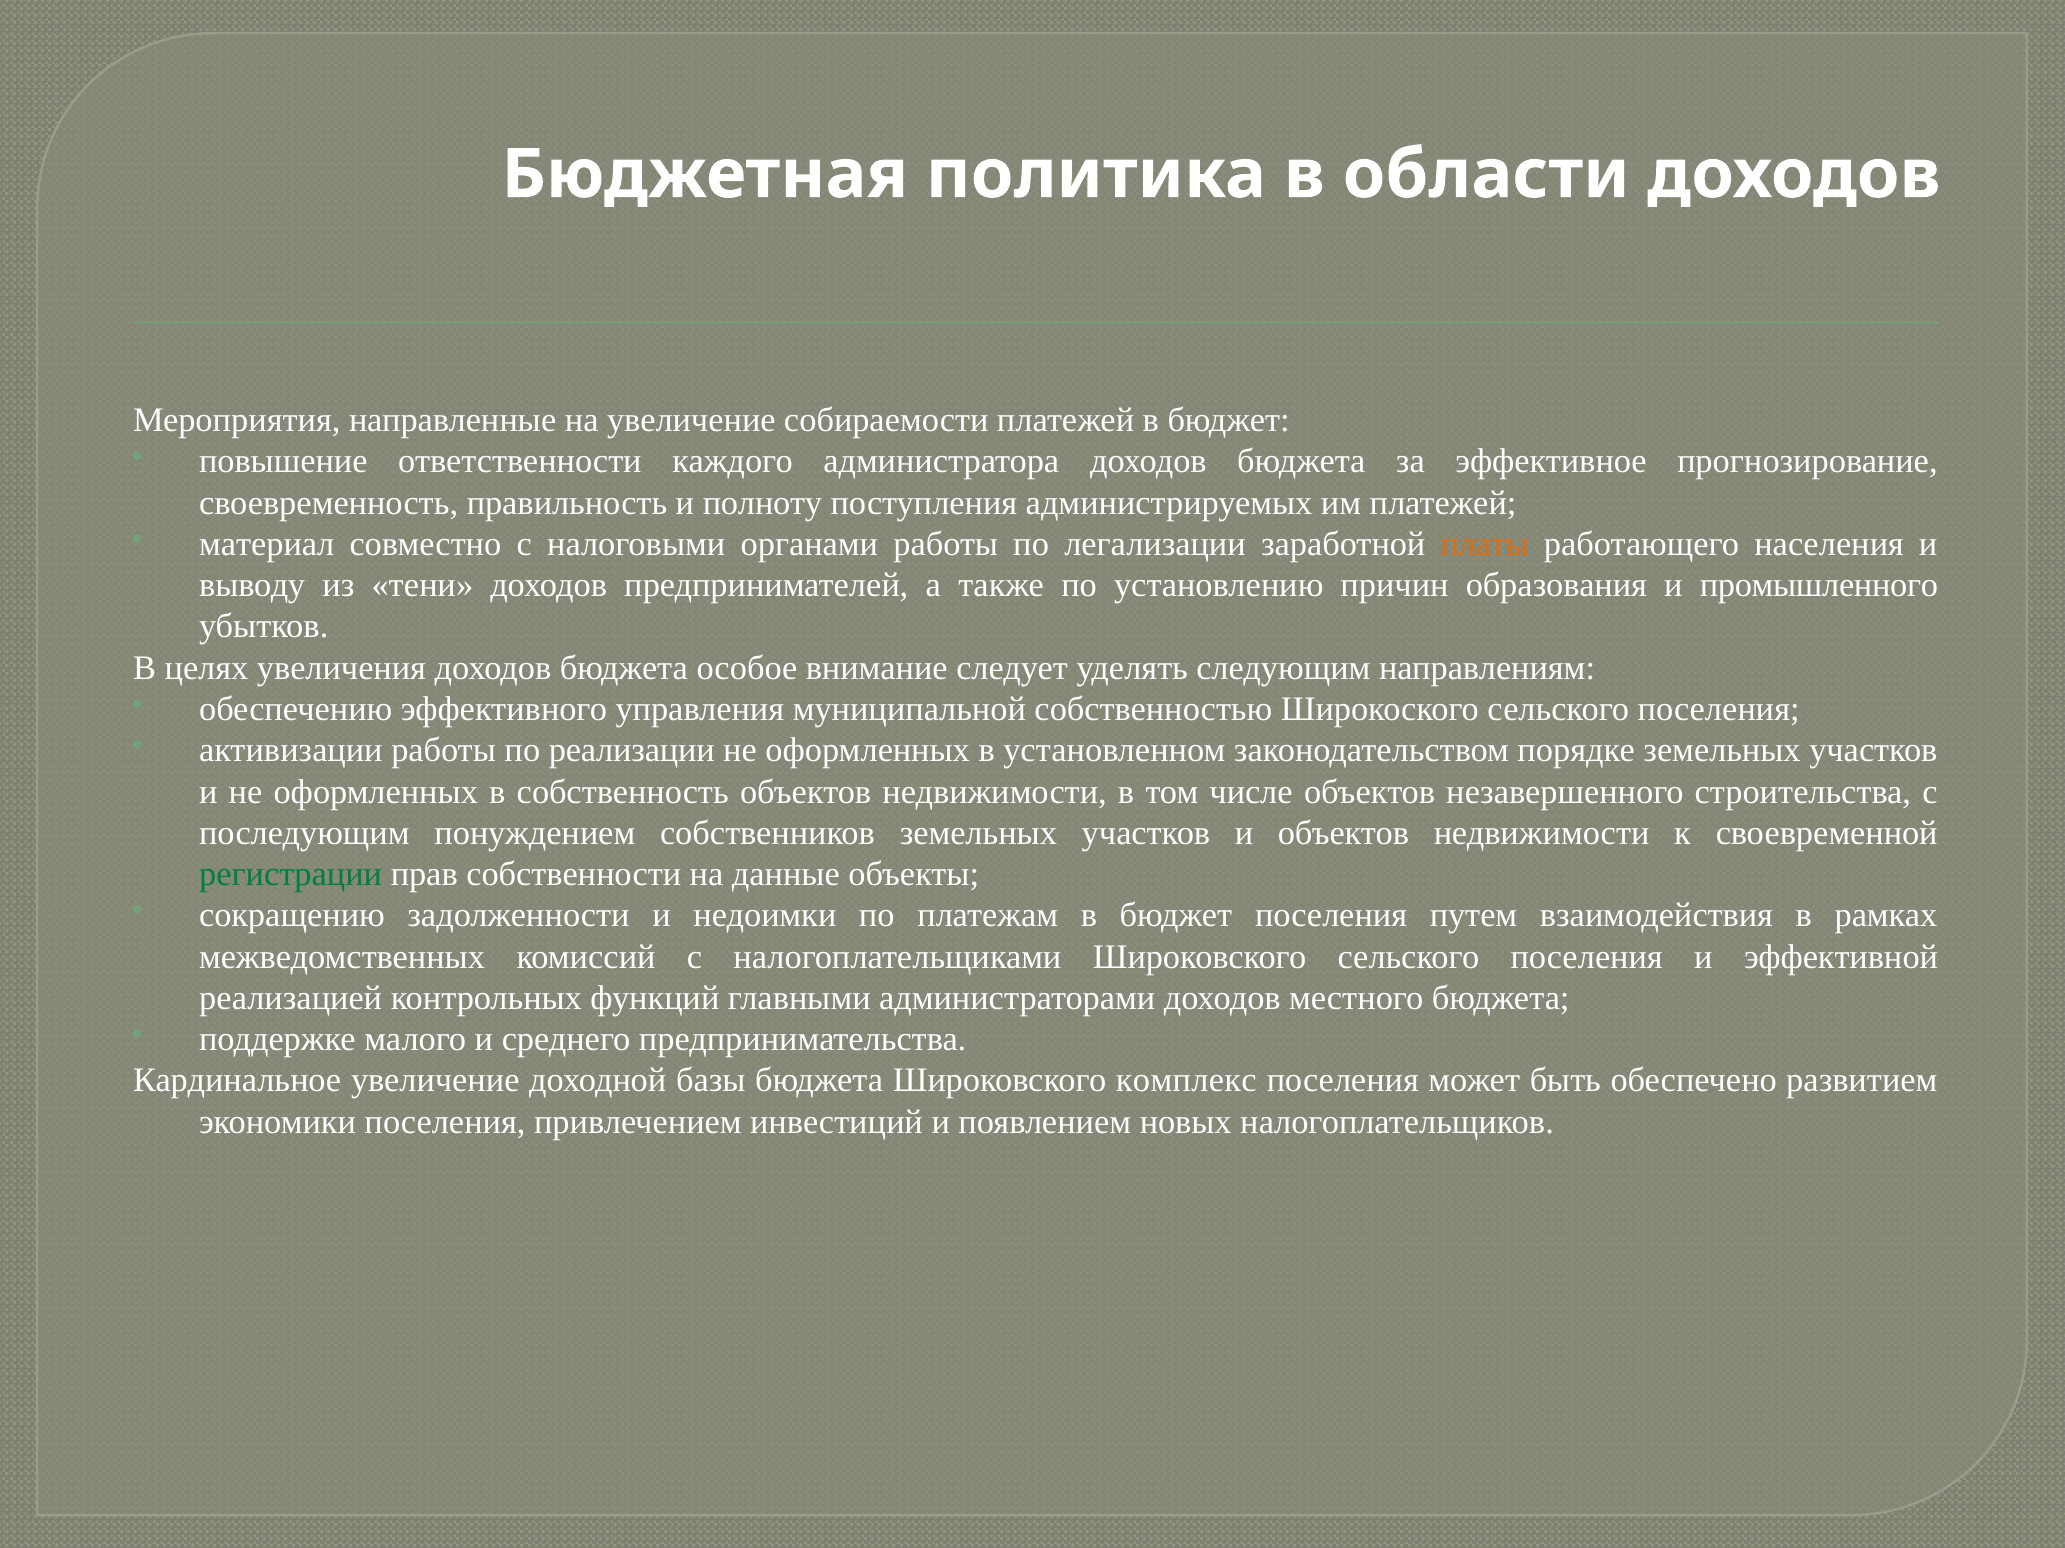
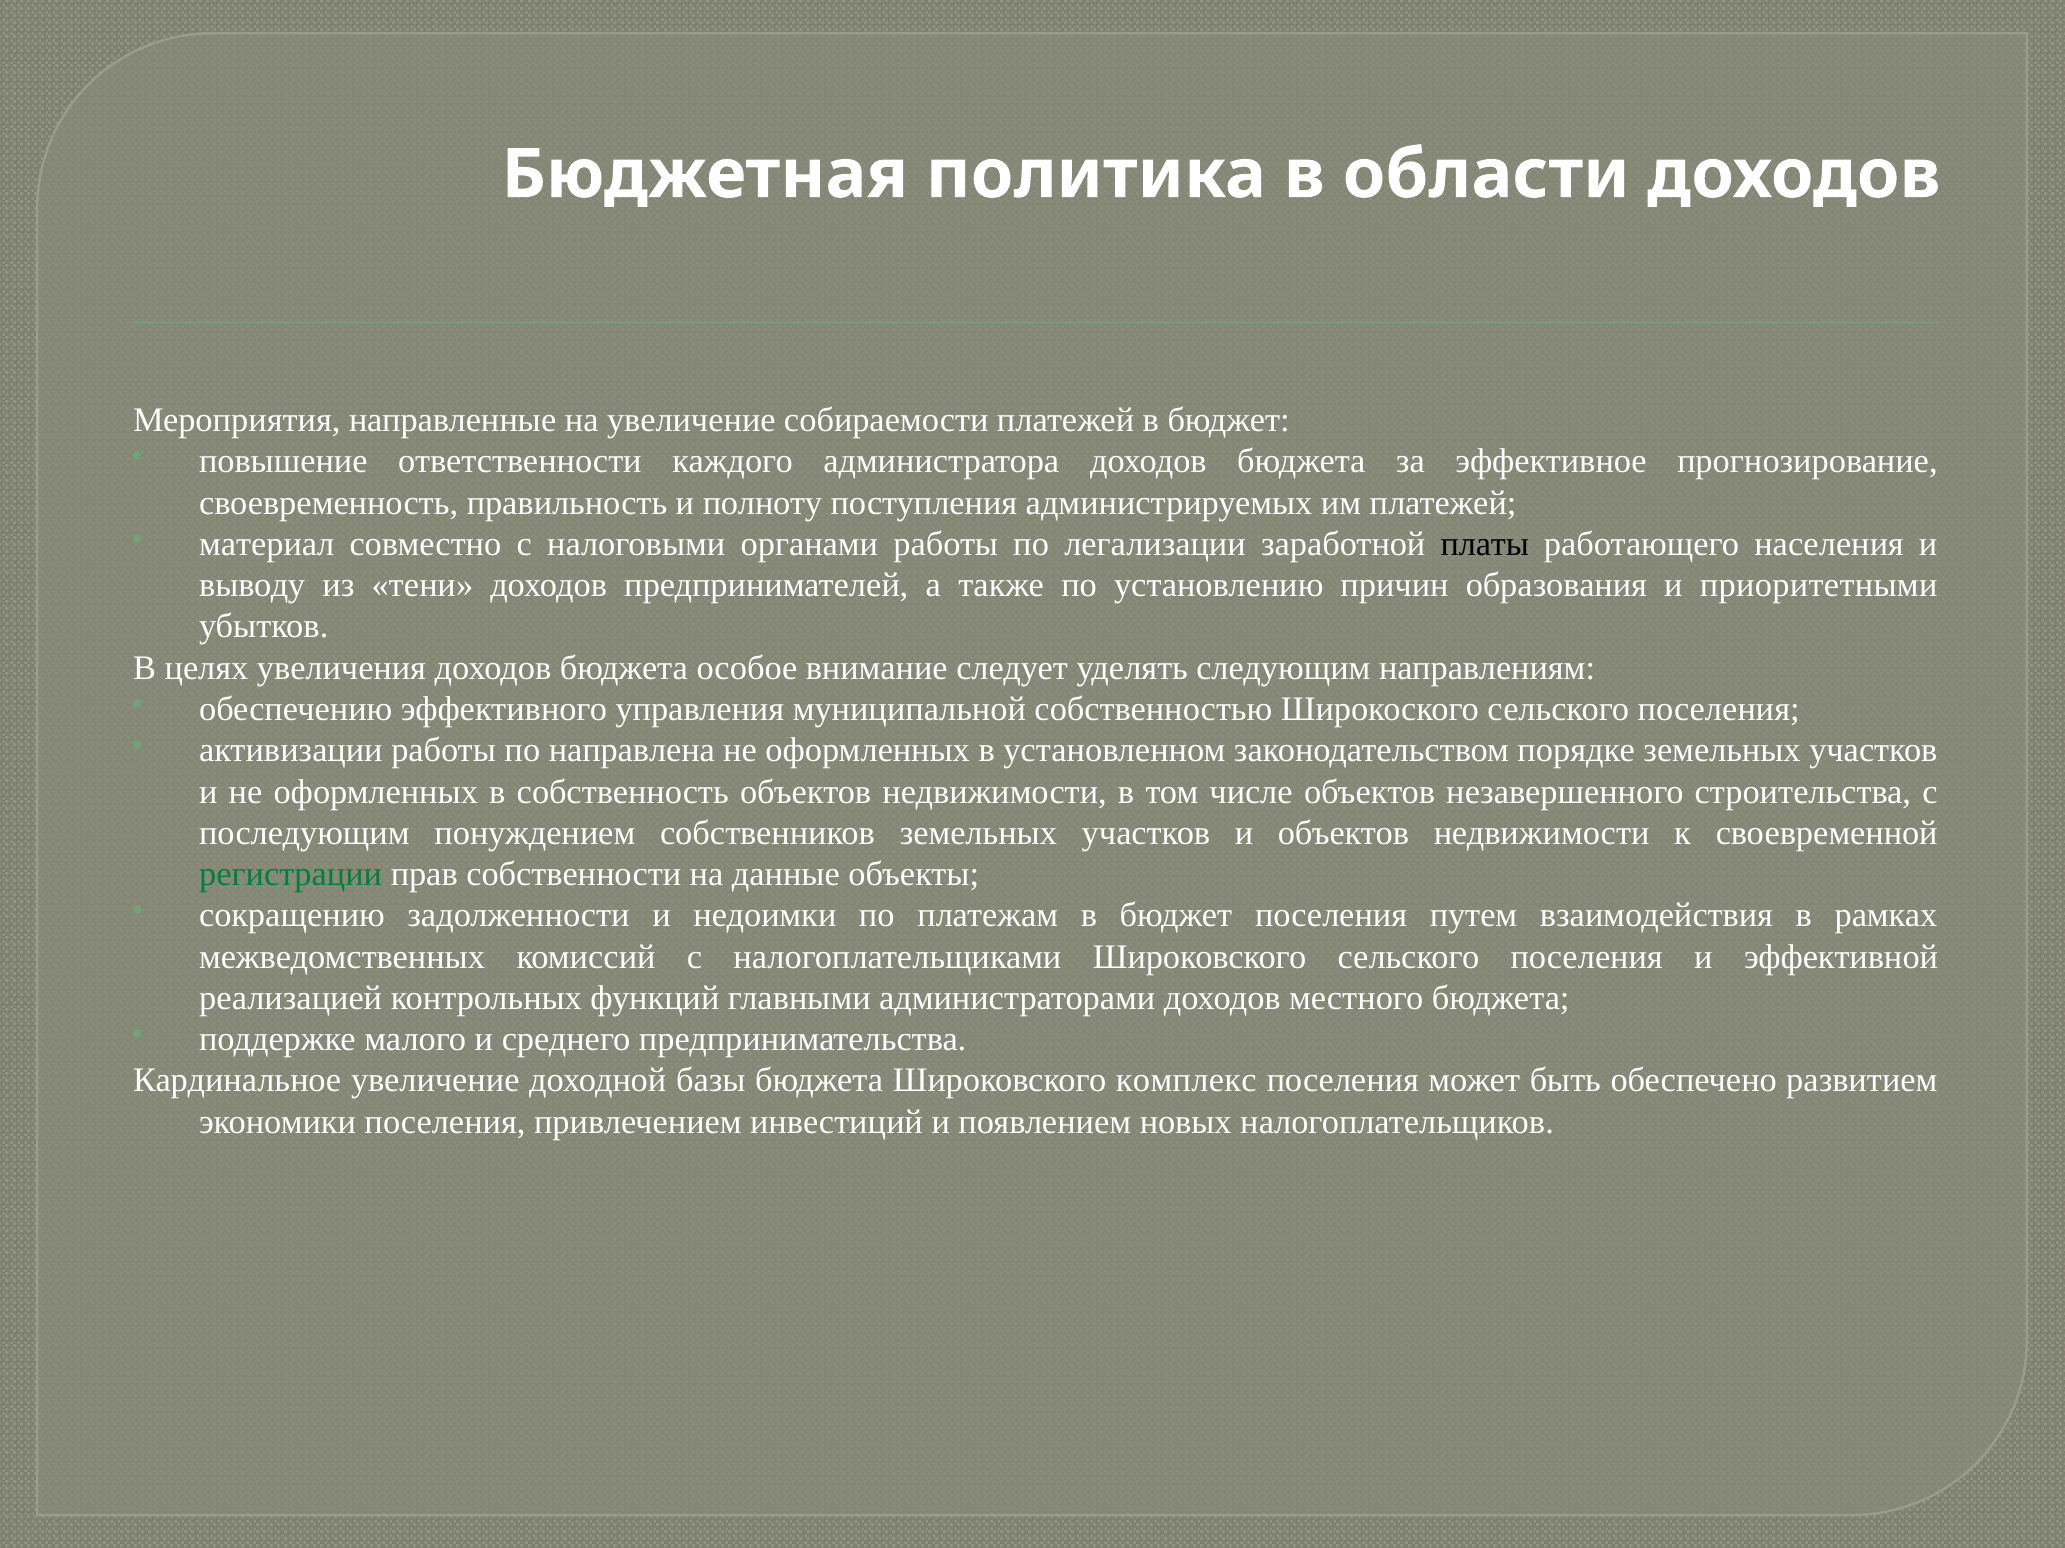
платы colour: orange -> black
промышленного: промышленного -> приоритетными
реализации: реализации -> направлена
